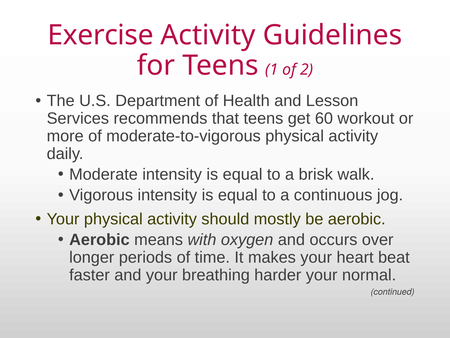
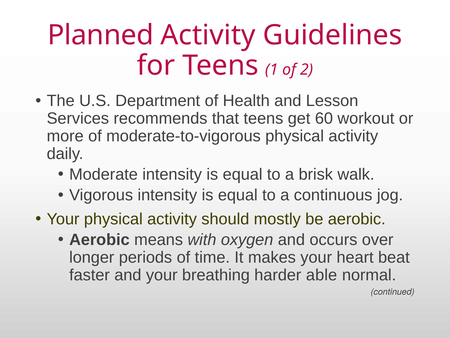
Exercise: Exercise -> Planned
harder your: your -> able
